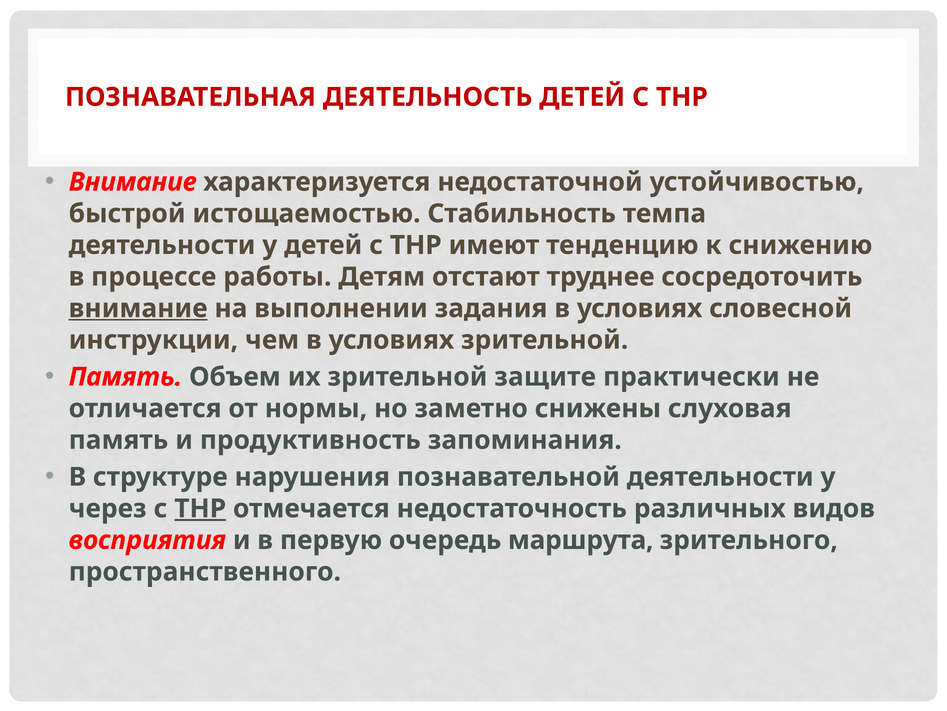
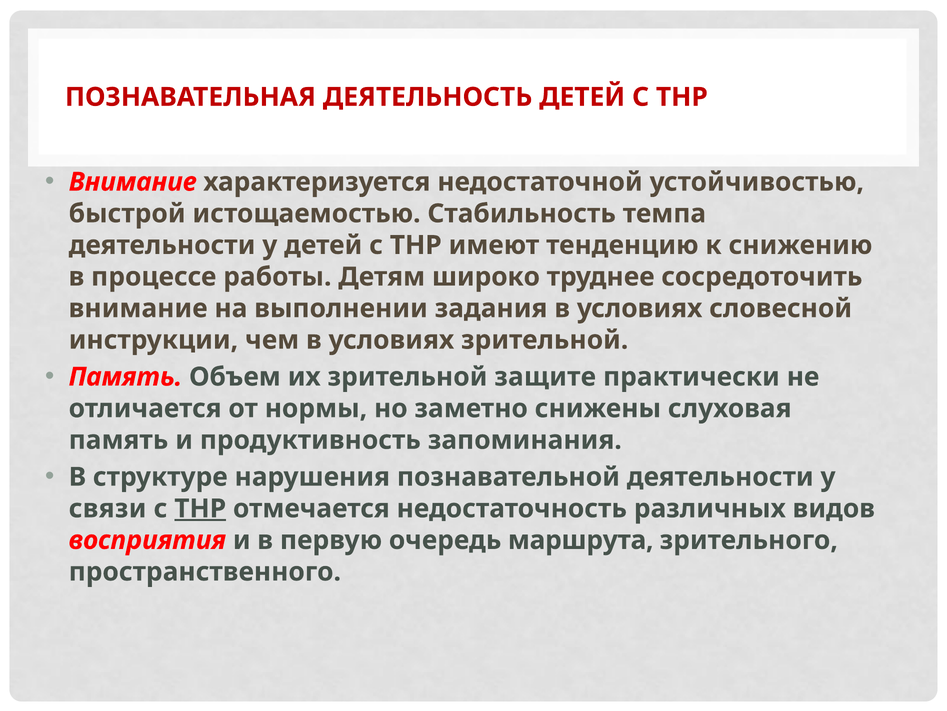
отстают: отстают -> широко
внимание at (138, 308) underline: present -> none
через: через -> связи
